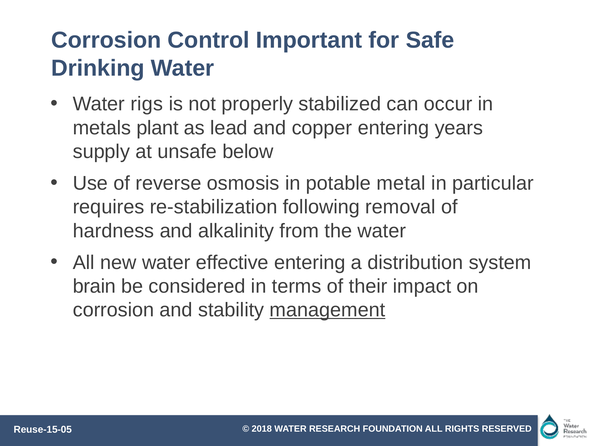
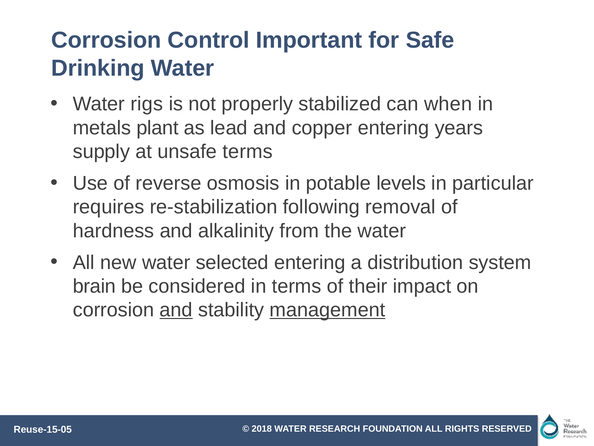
occur: occur -> when
unsafe below: below -> terms
metal: metal -> levels
effective: effective -> selected
and at (176, 310) underline: none -> present
